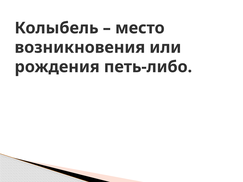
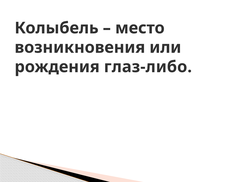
петь-либо: петь-либо -> глаз-либо
